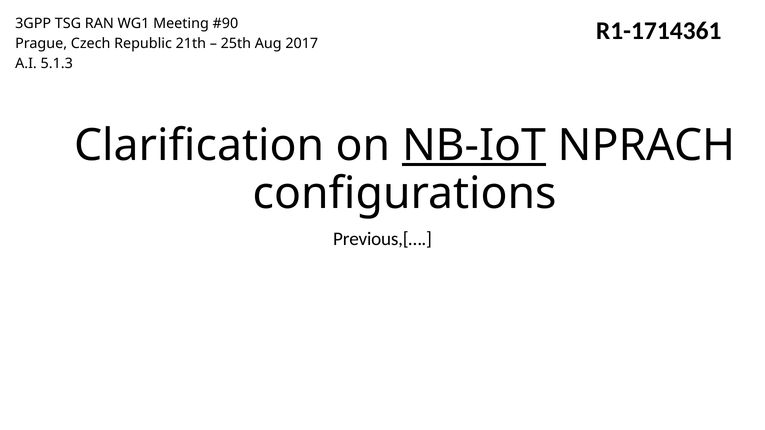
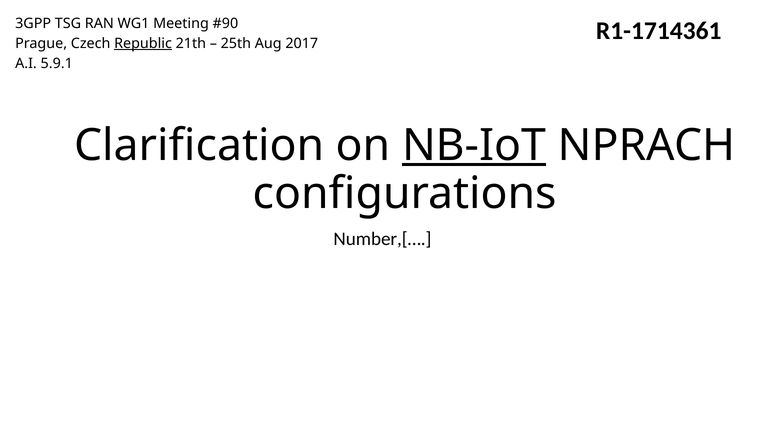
Republic underline: none -> present
5.1.3: 5.1.3 -> 5.9.1
Previous,[…: Previous,[… -> Number,[…
